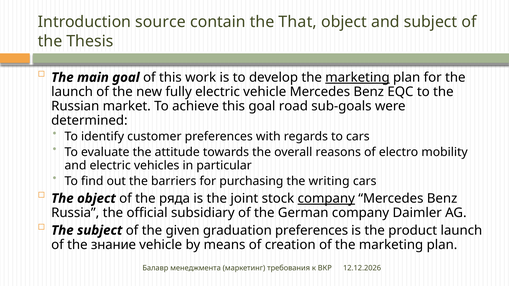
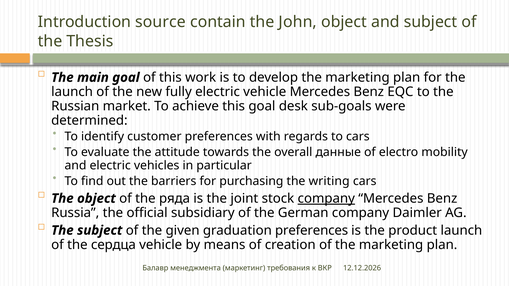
That: That -> John
marketing at (357, 78) underline: present -> none
road: road -> desk
reasons: reasons -> данные
знание: знание -> сердца
